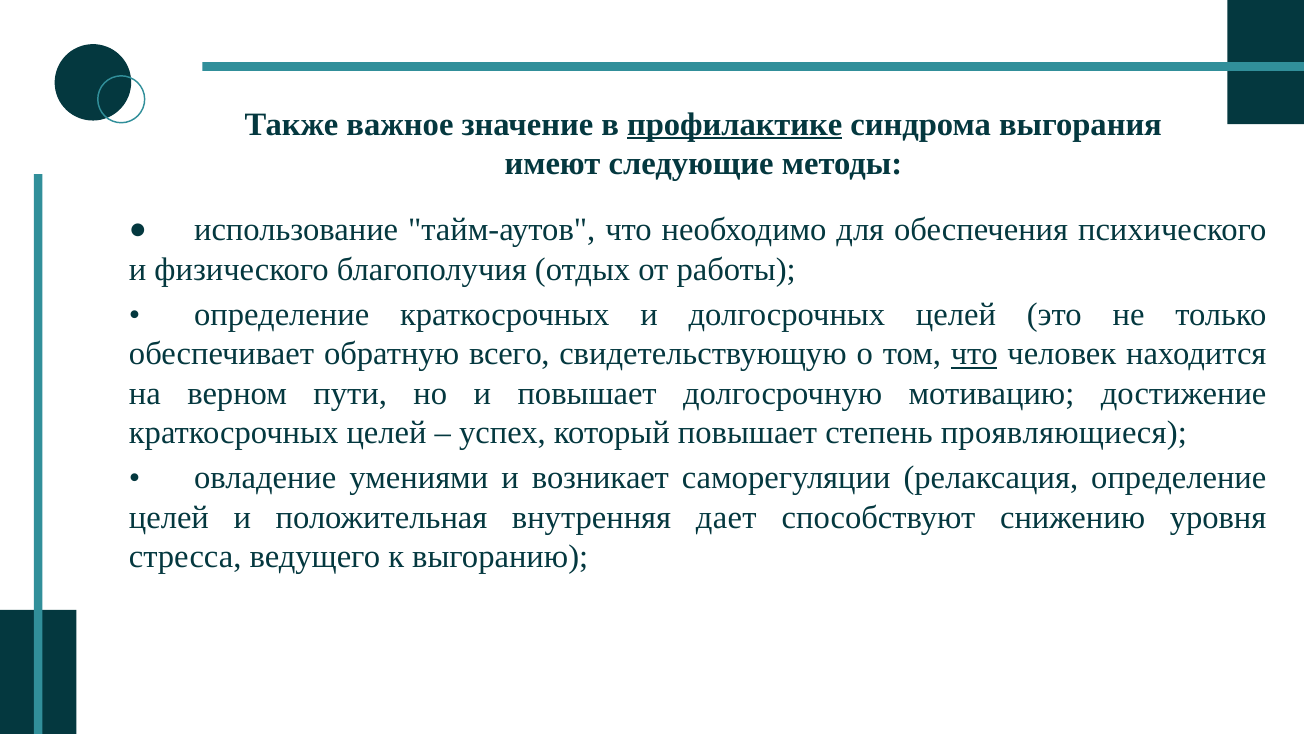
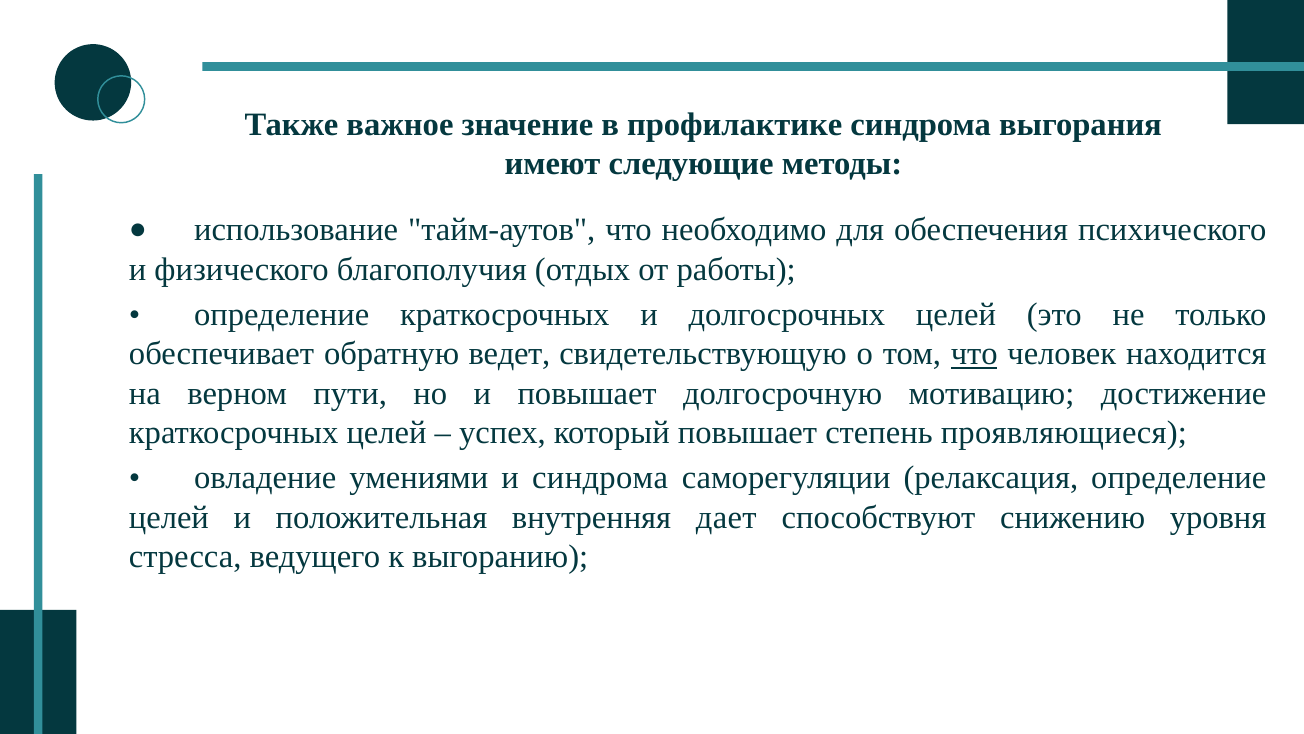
профилактике underline: present -> none
всего: всего -> ведет
и возникает: возникает -> синдрома
